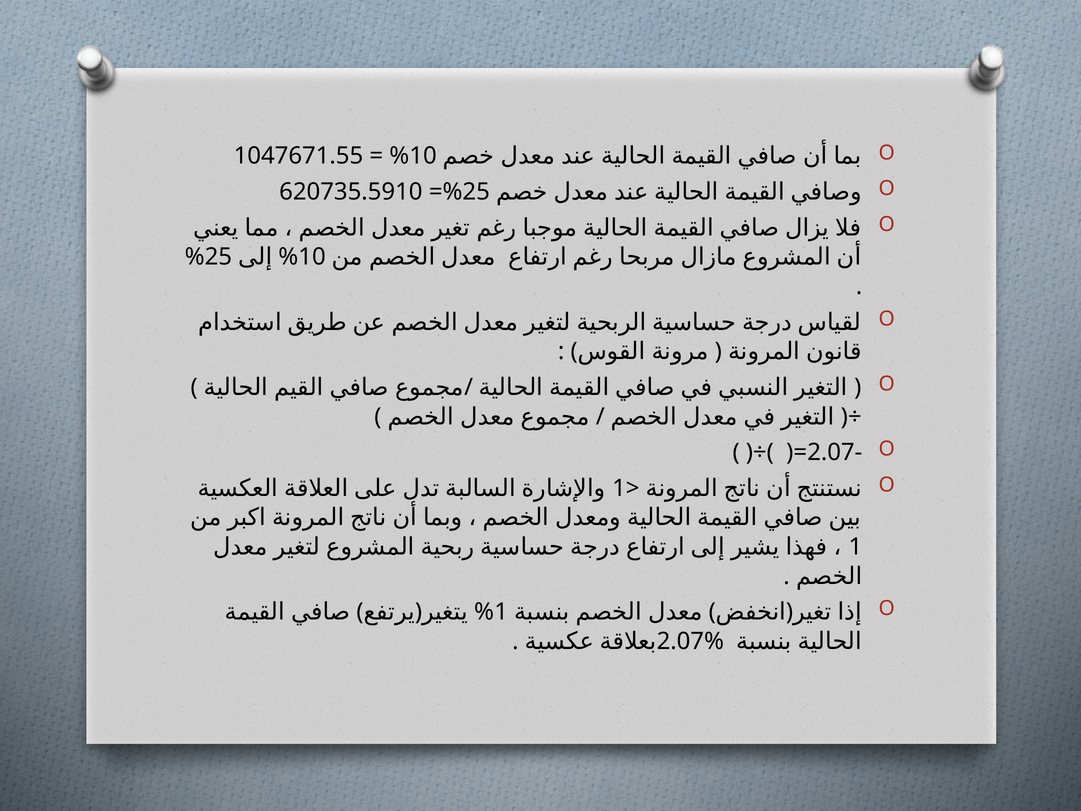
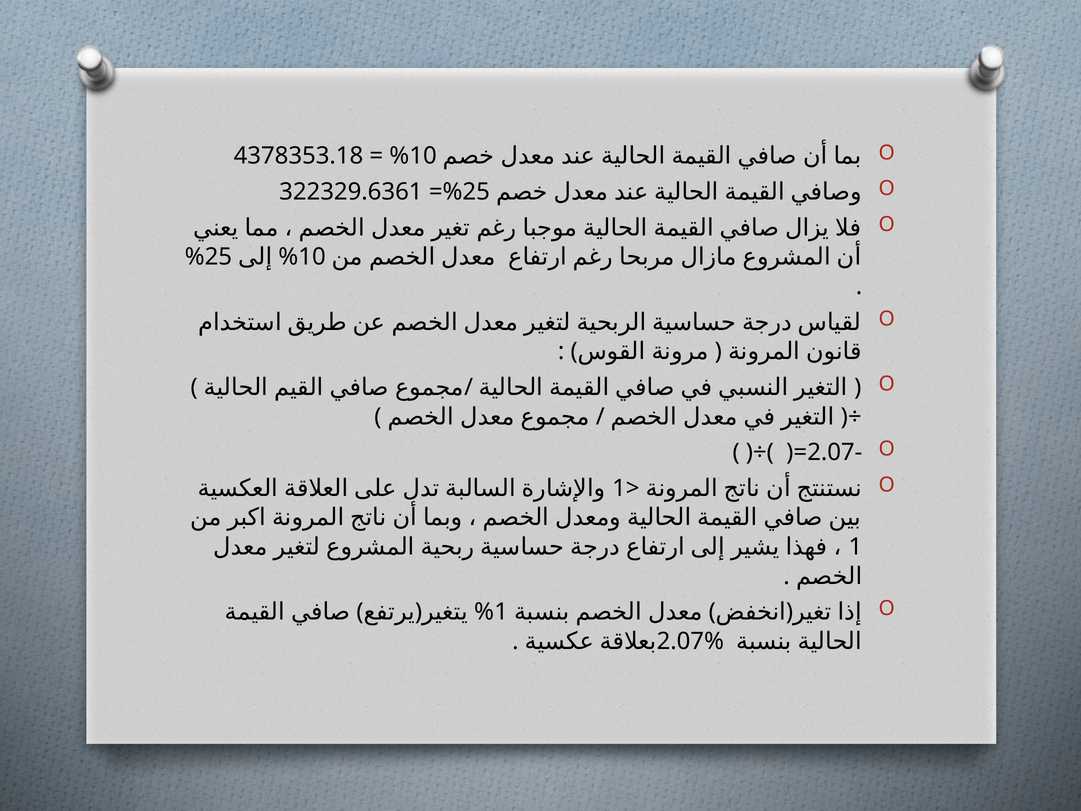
1047671.55: 1047671.55 -> 4378353.18
620735.5910: 620735.5910 -> 322329.6361
